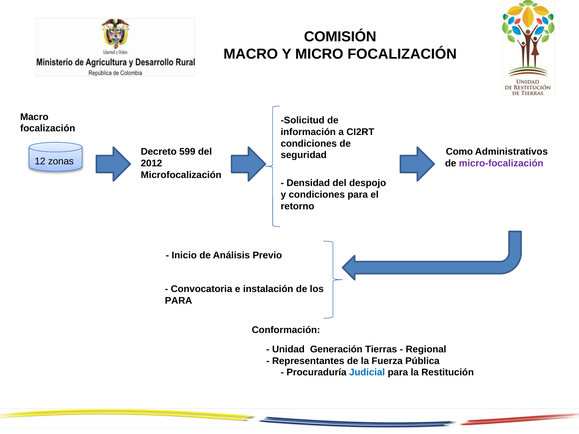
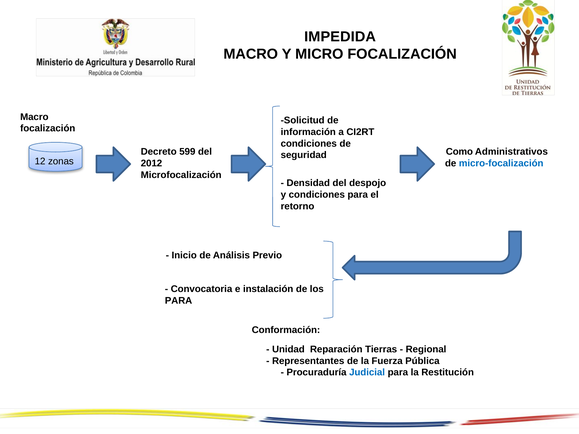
COMISIÓN: COMISIÓN -> IMPEDIDA
micro-focalización colour: purple -> blue
Generación: Generación -> Reparación
